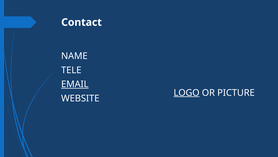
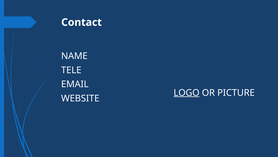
EMAIL underline: present -> none
